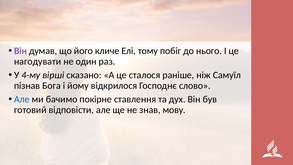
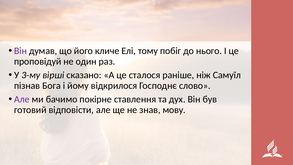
нагодувати: нагодувати -> проповідуй
4-му: 4-му -> 3-му
Але at (22, 99) colour: blue -> purple
